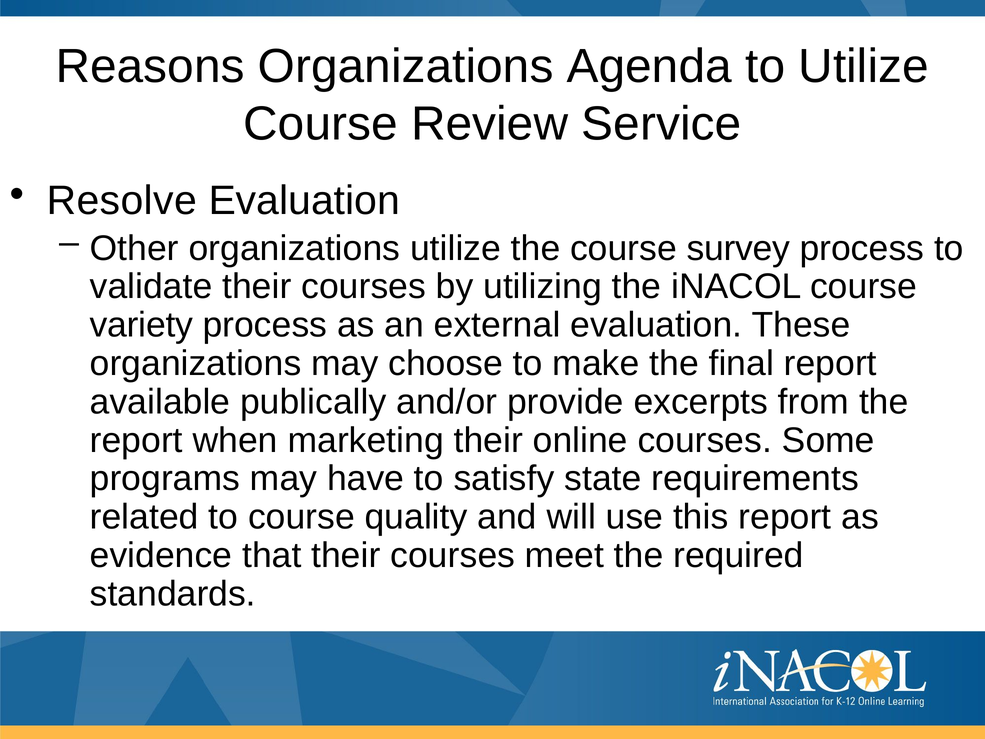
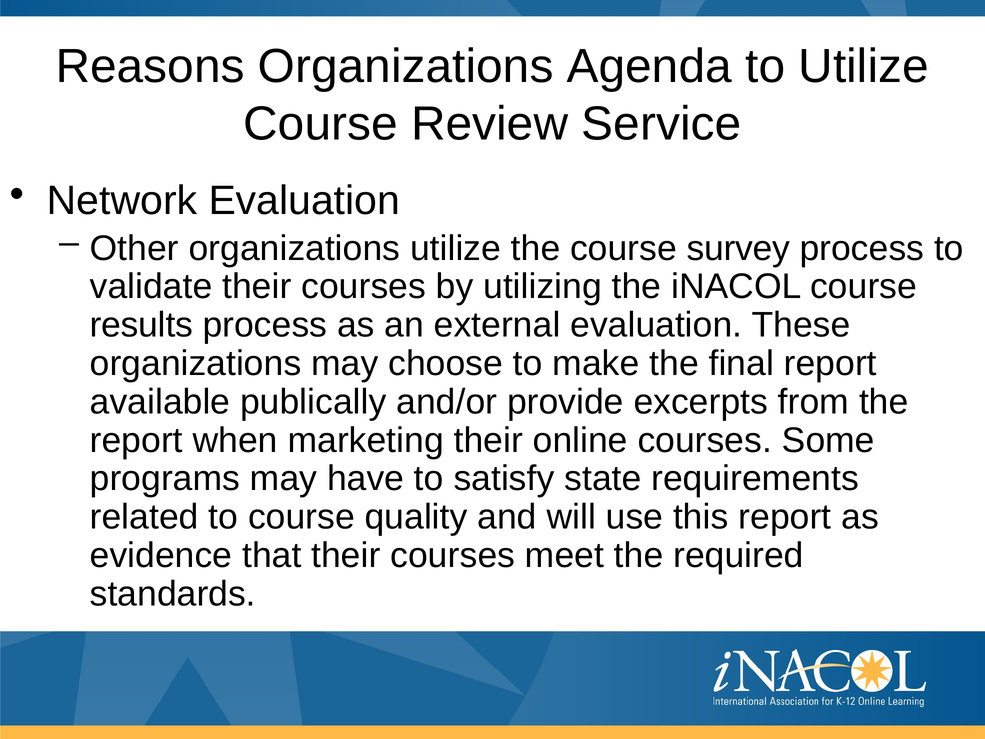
Resolve: Resolve -> Network
variety: variety -> results
